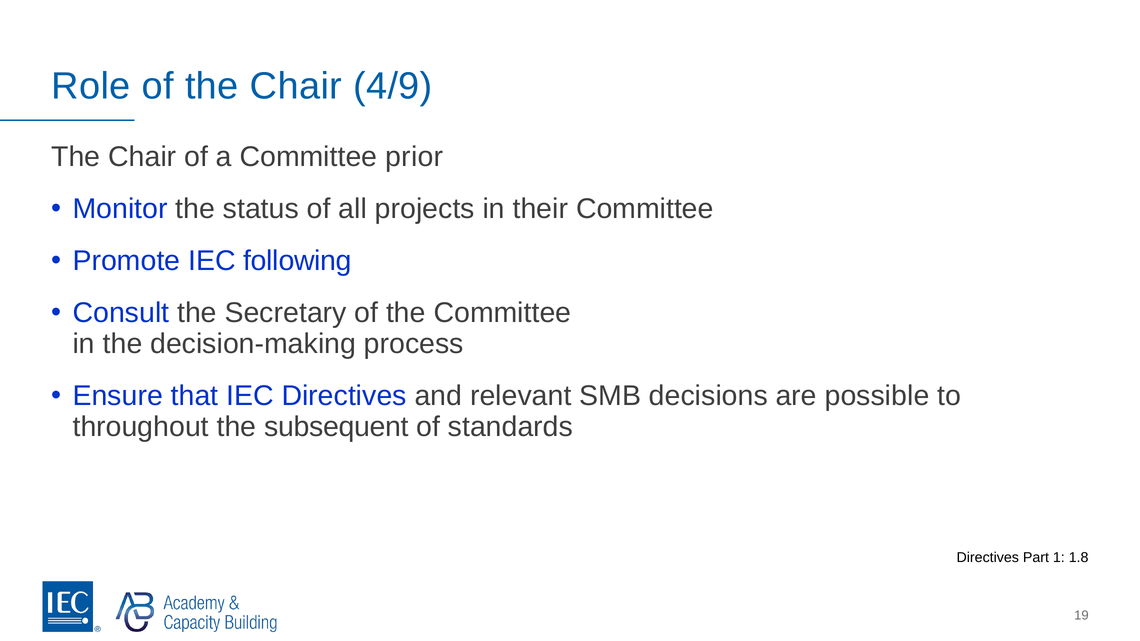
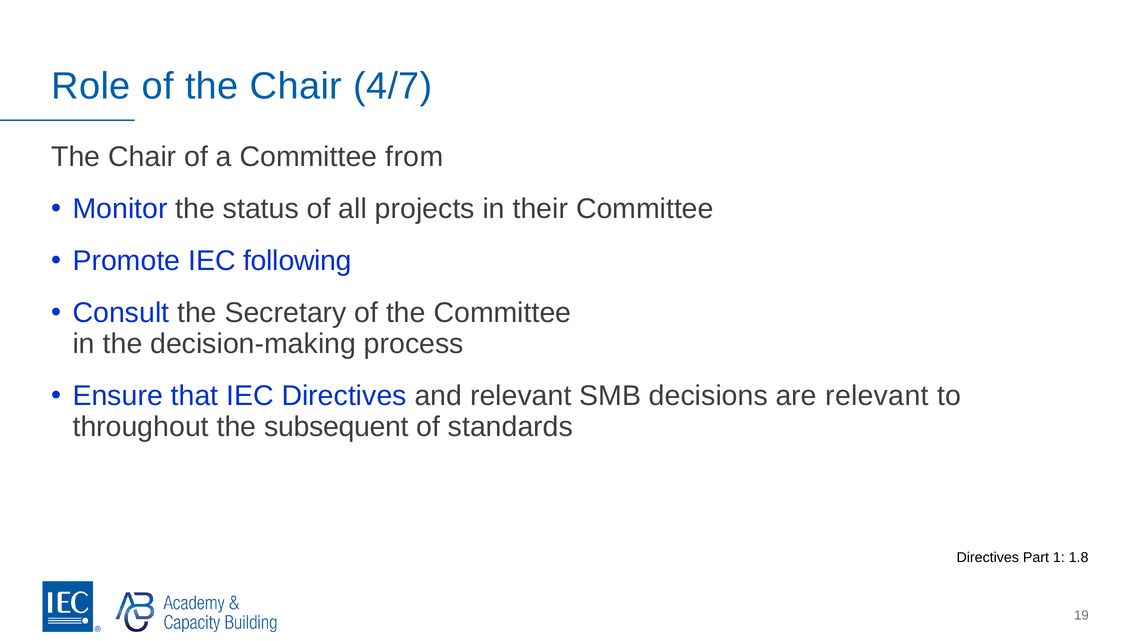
4/9: 4/9 -> 4/7
prior: prior -> from
are possible: possible -> relevant
